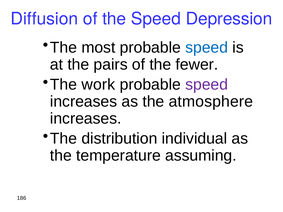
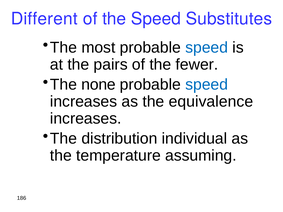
Diffusion: Diffusion -> Different
Depression: Depression -> Substitutes
work: work -> none
speed at (207, 85) colour: purple -> blue
atmosphere: atmosphere -> equivalence
